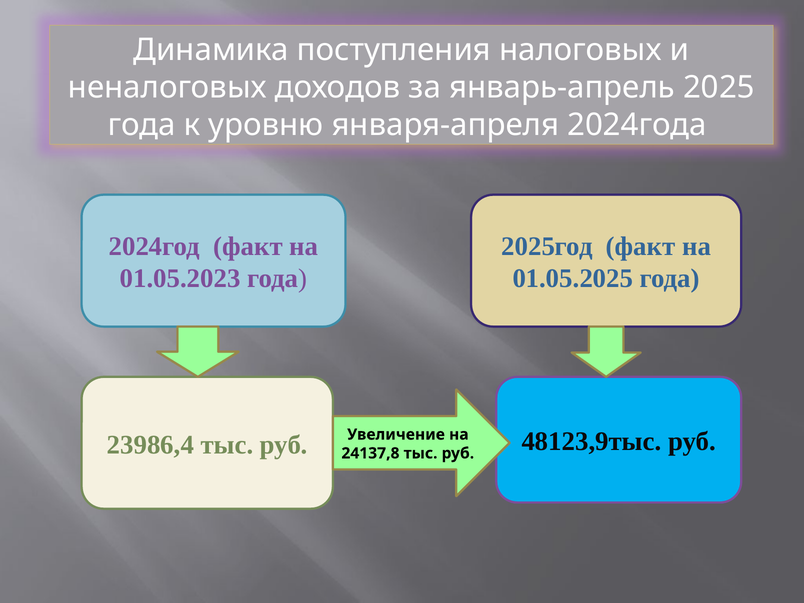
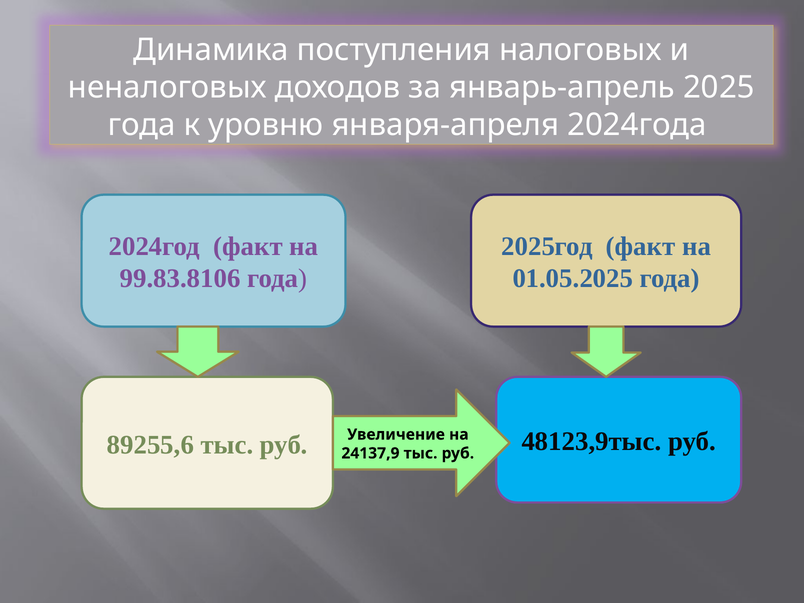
01.05.2023: 01.05.2023 -> 99.83.8106
23986,4: 23986,4 -> 89255,6
24137,8: 24137,8 -> 24137,9
